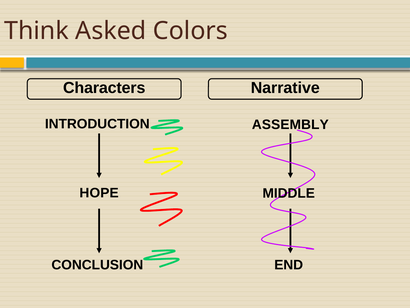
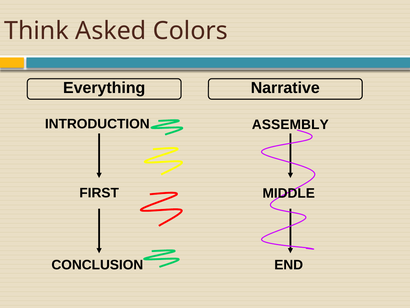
Characters: Characters -> Everything
HOPE: HOPE -> FIRST
